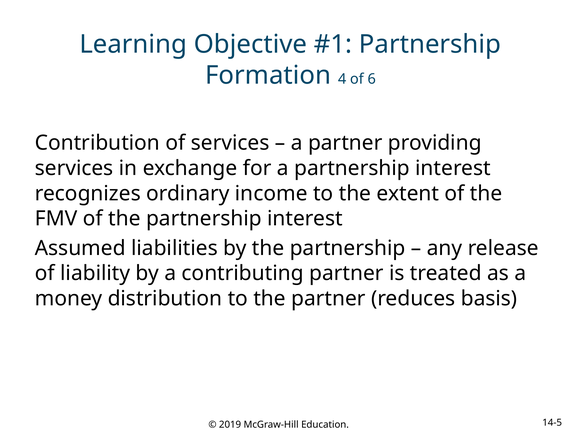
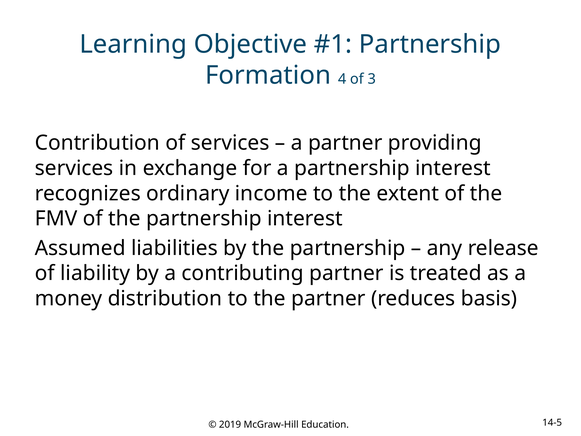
6: 6 -> 3
